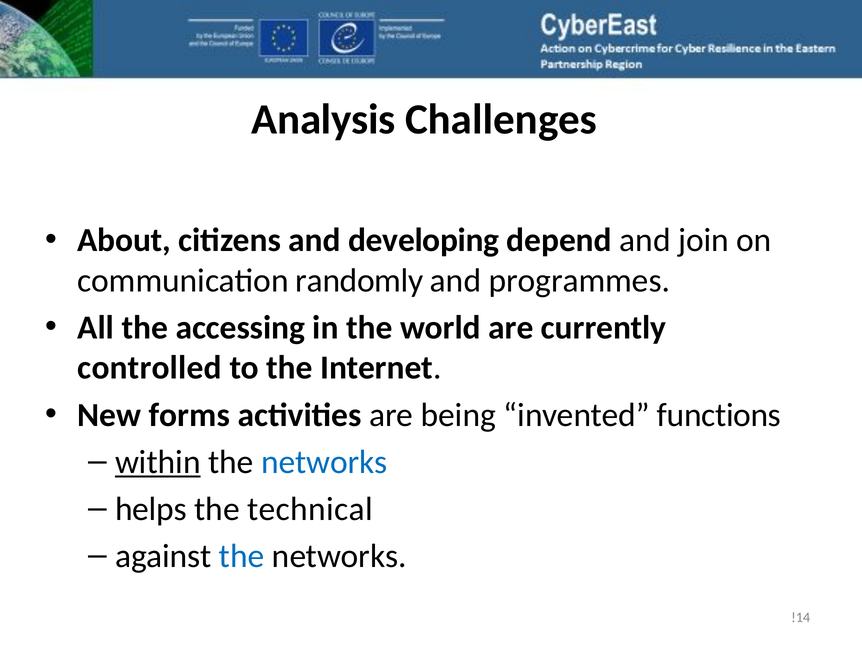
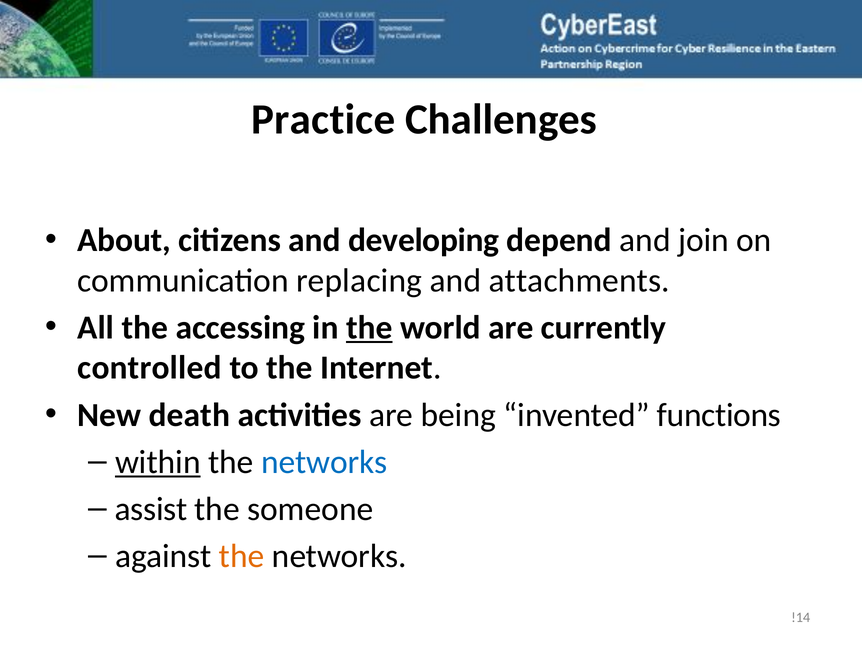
Analysis: Analysis -> Practice
randomly: randomly -> replacing
programmes: programmes -> attachments
the at (369, 327) underline: none -> present
forms: forms -> death
helps: helps -> assist
technical: technical -> someone
the at (242, 556) colour: blue -> orange
